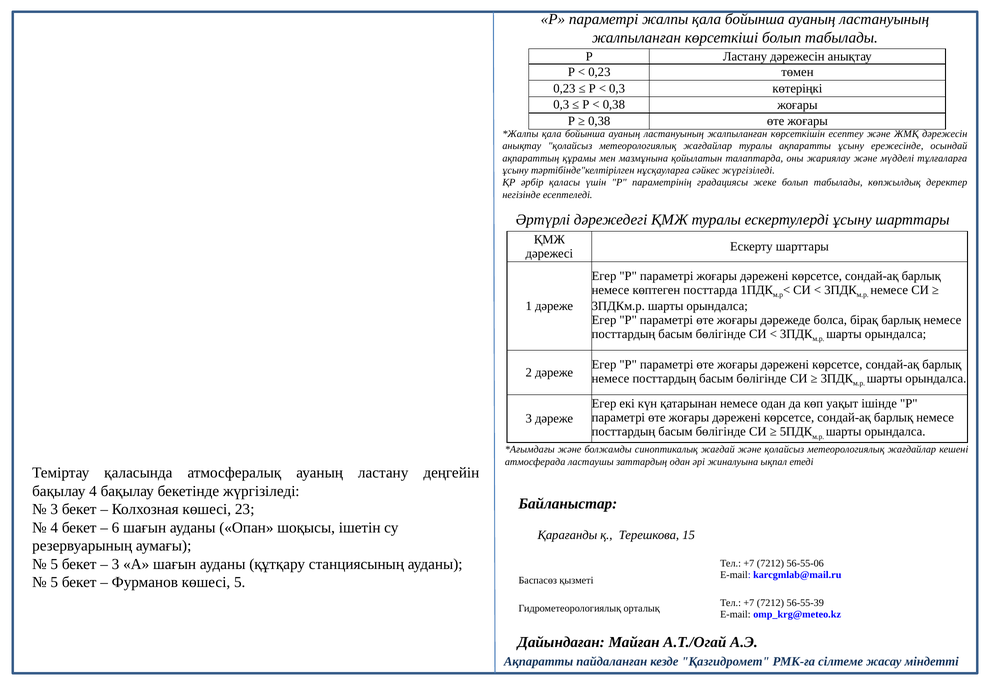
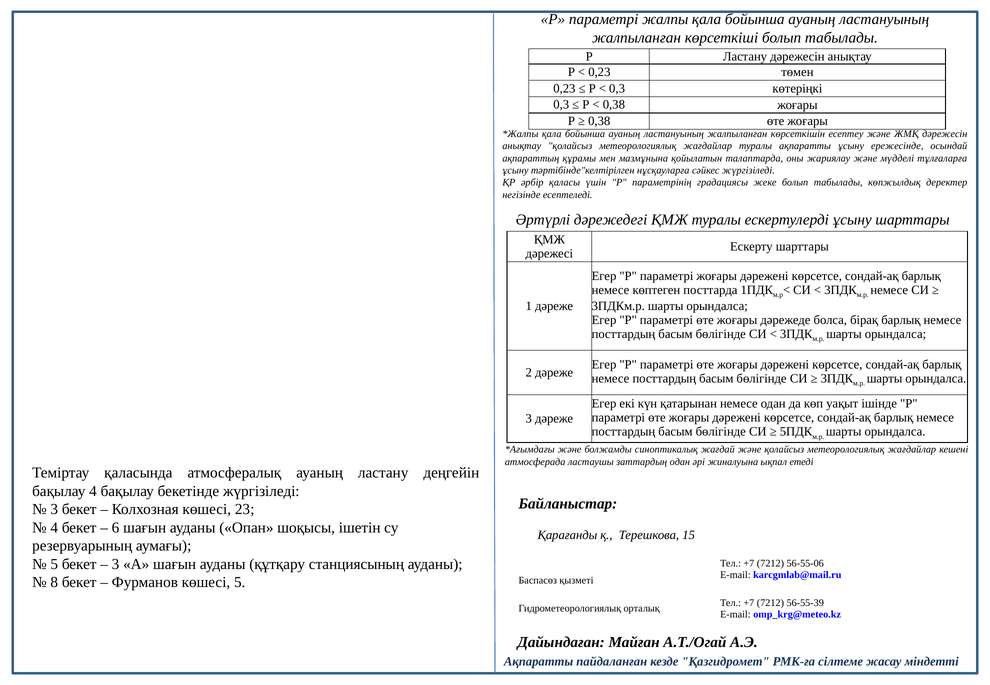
5 at (54, 583): 5 -> 8
